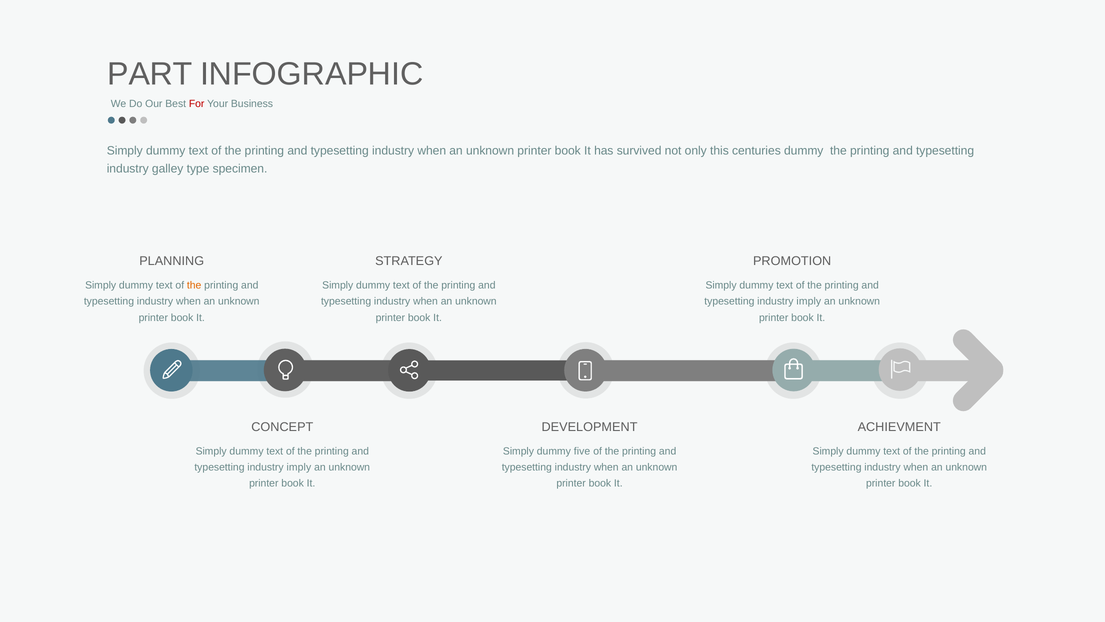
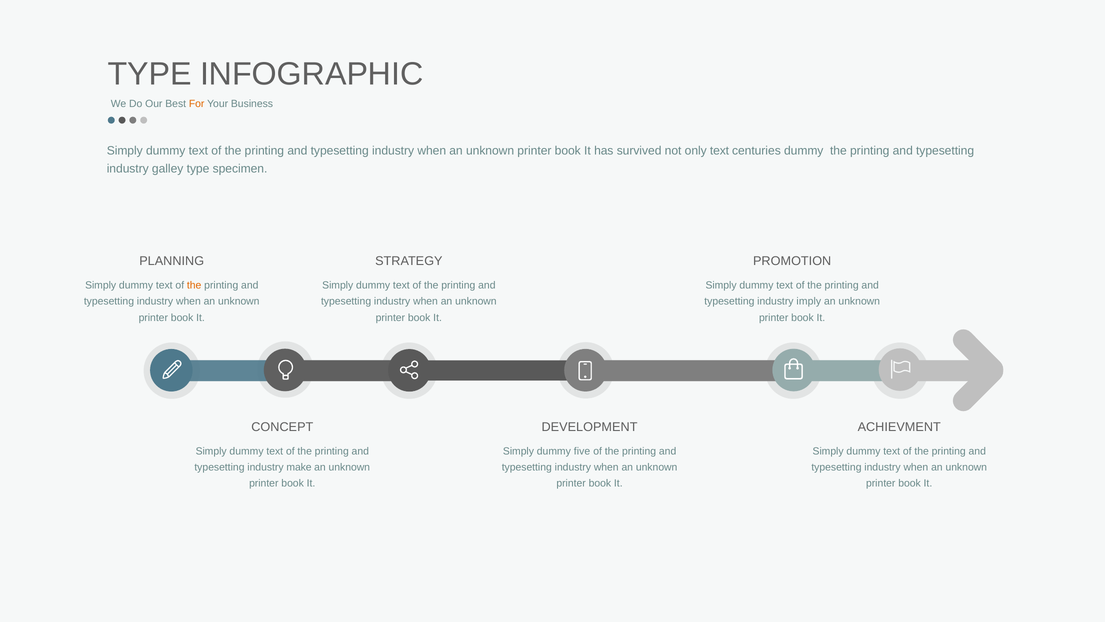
PART at (150, 74): PART -> TYPE
For colour: red -> orange
only this: this -> text
imply at (299, 467): imply -> make
